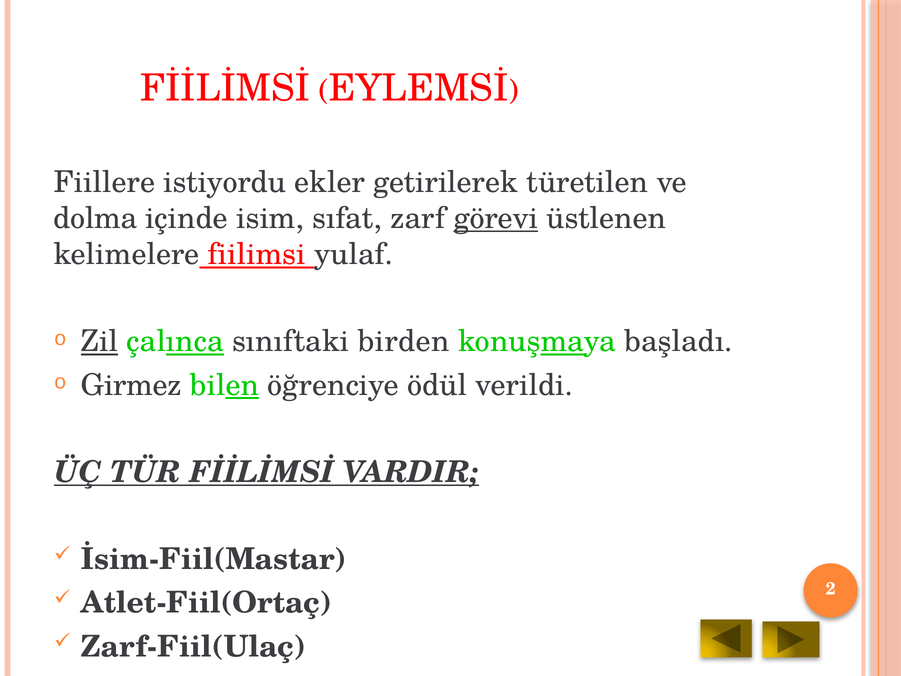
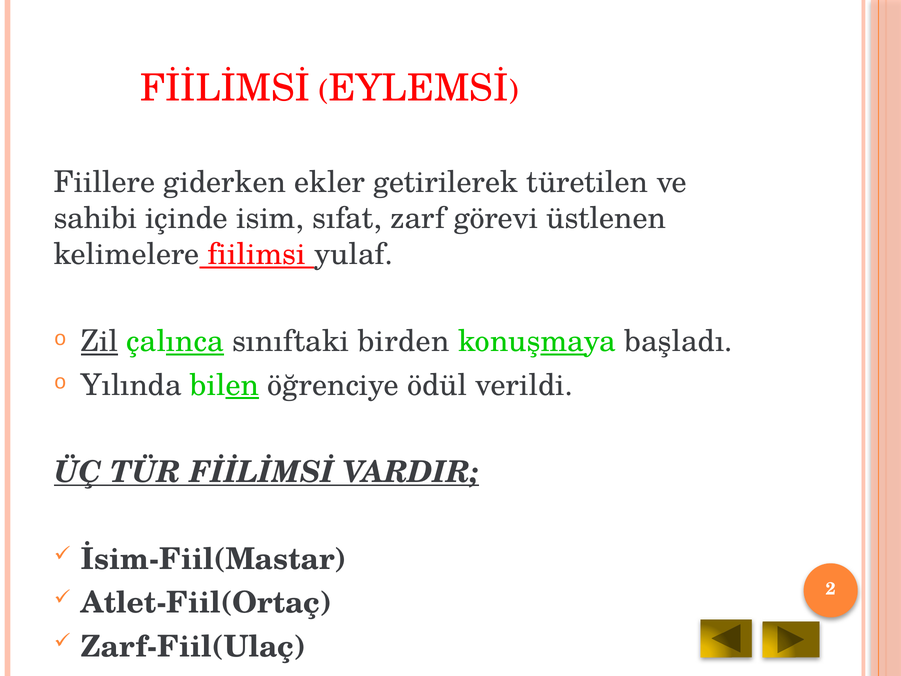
istiyordu: istiyordu -> giderken
dolma: dolma -> sahibi
görevi underline: present -> none
Girmez: Girmez -> Yılında
